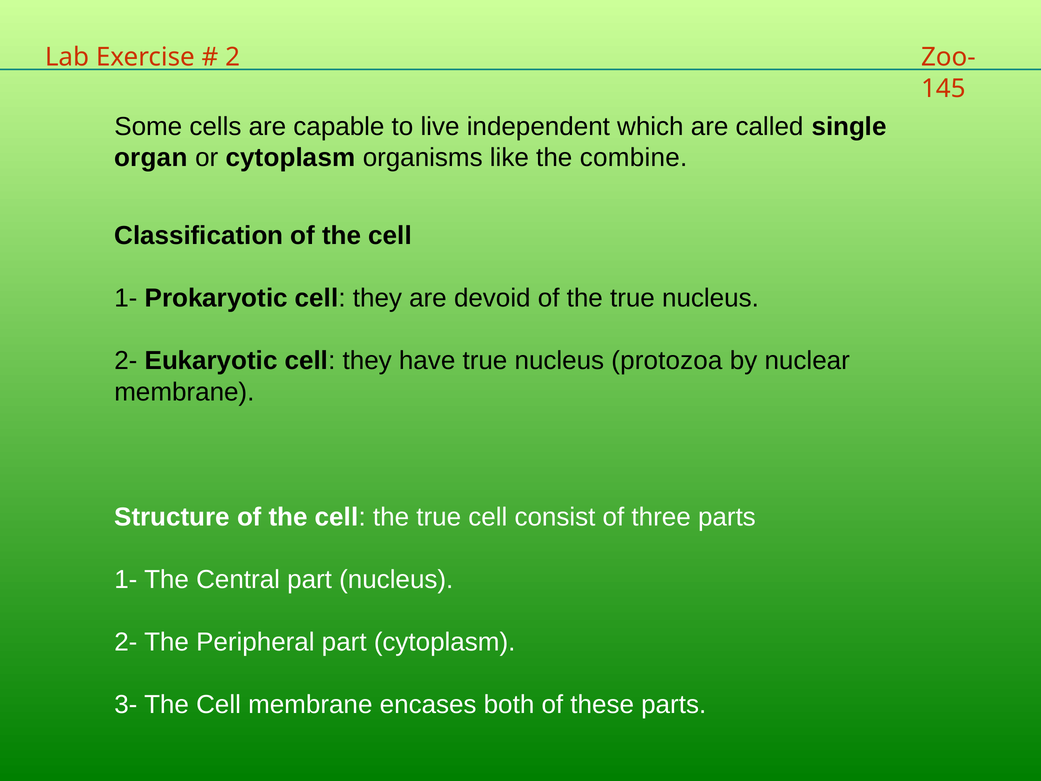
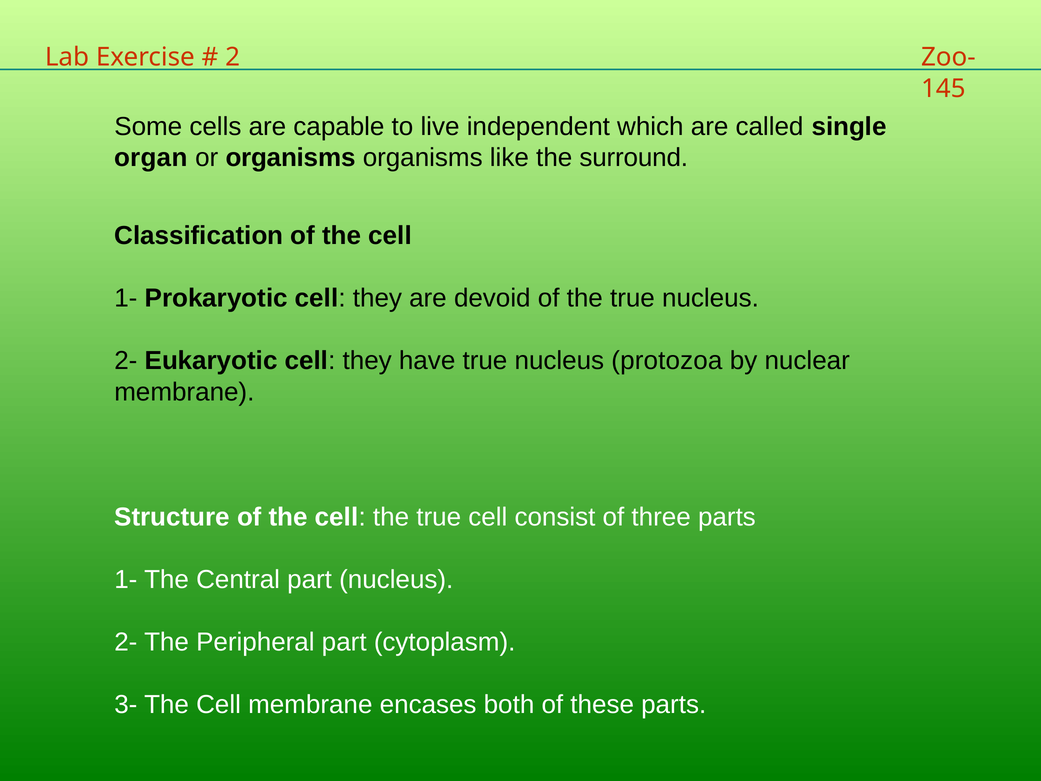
or cytoplasm: cytoplasm -> organisms
combine: combine -> surround
